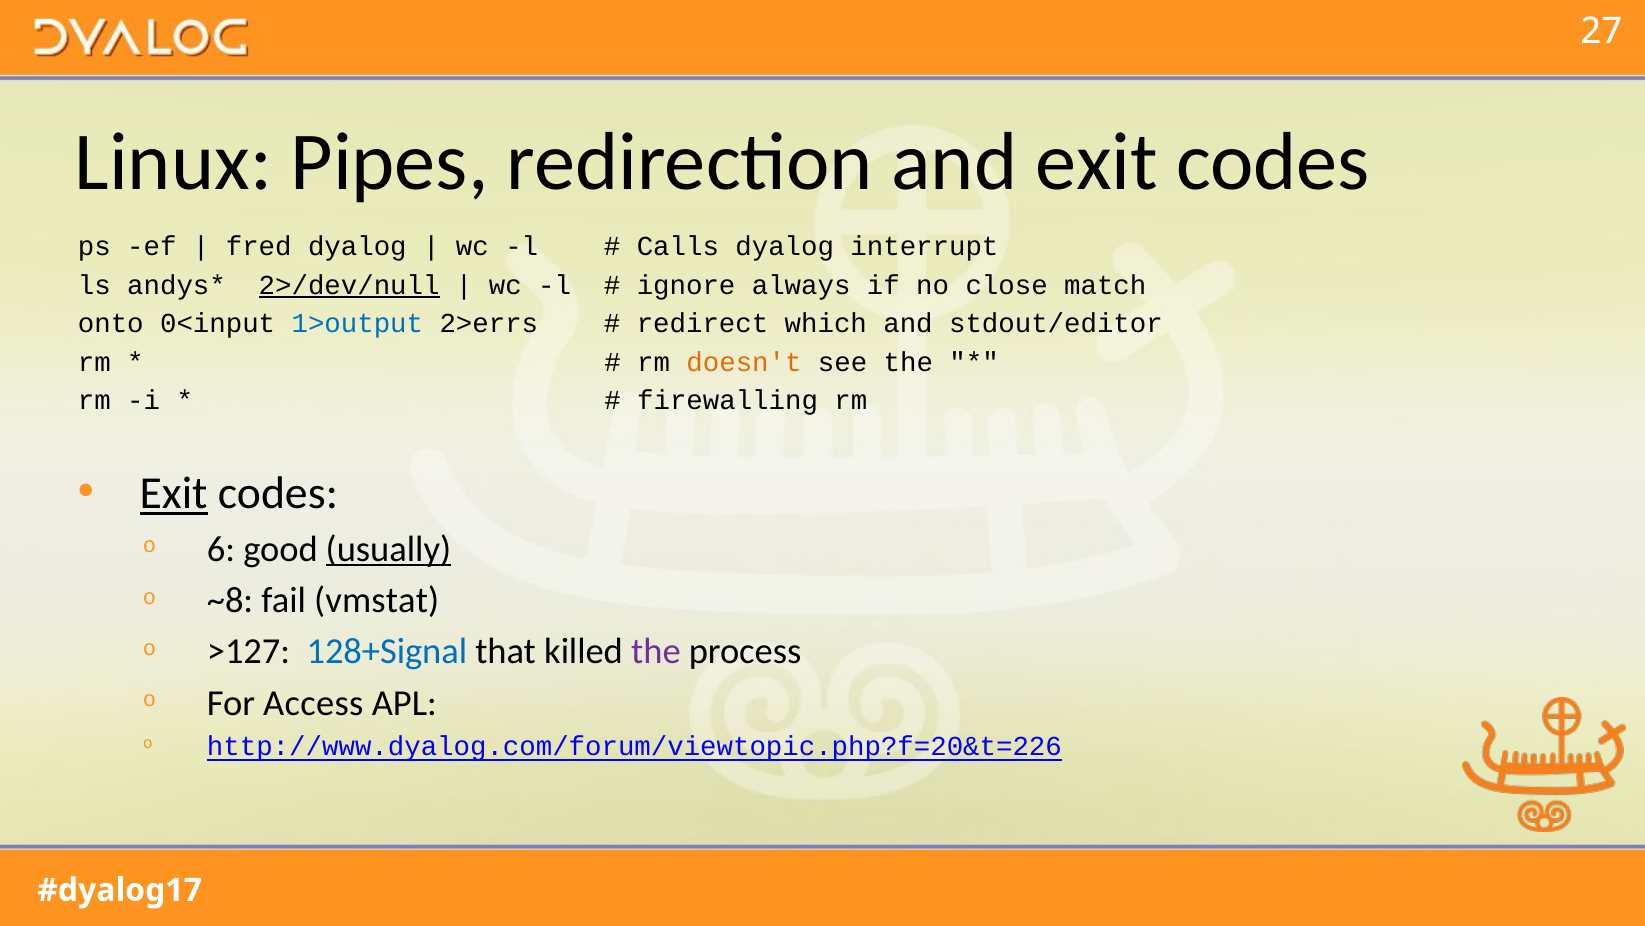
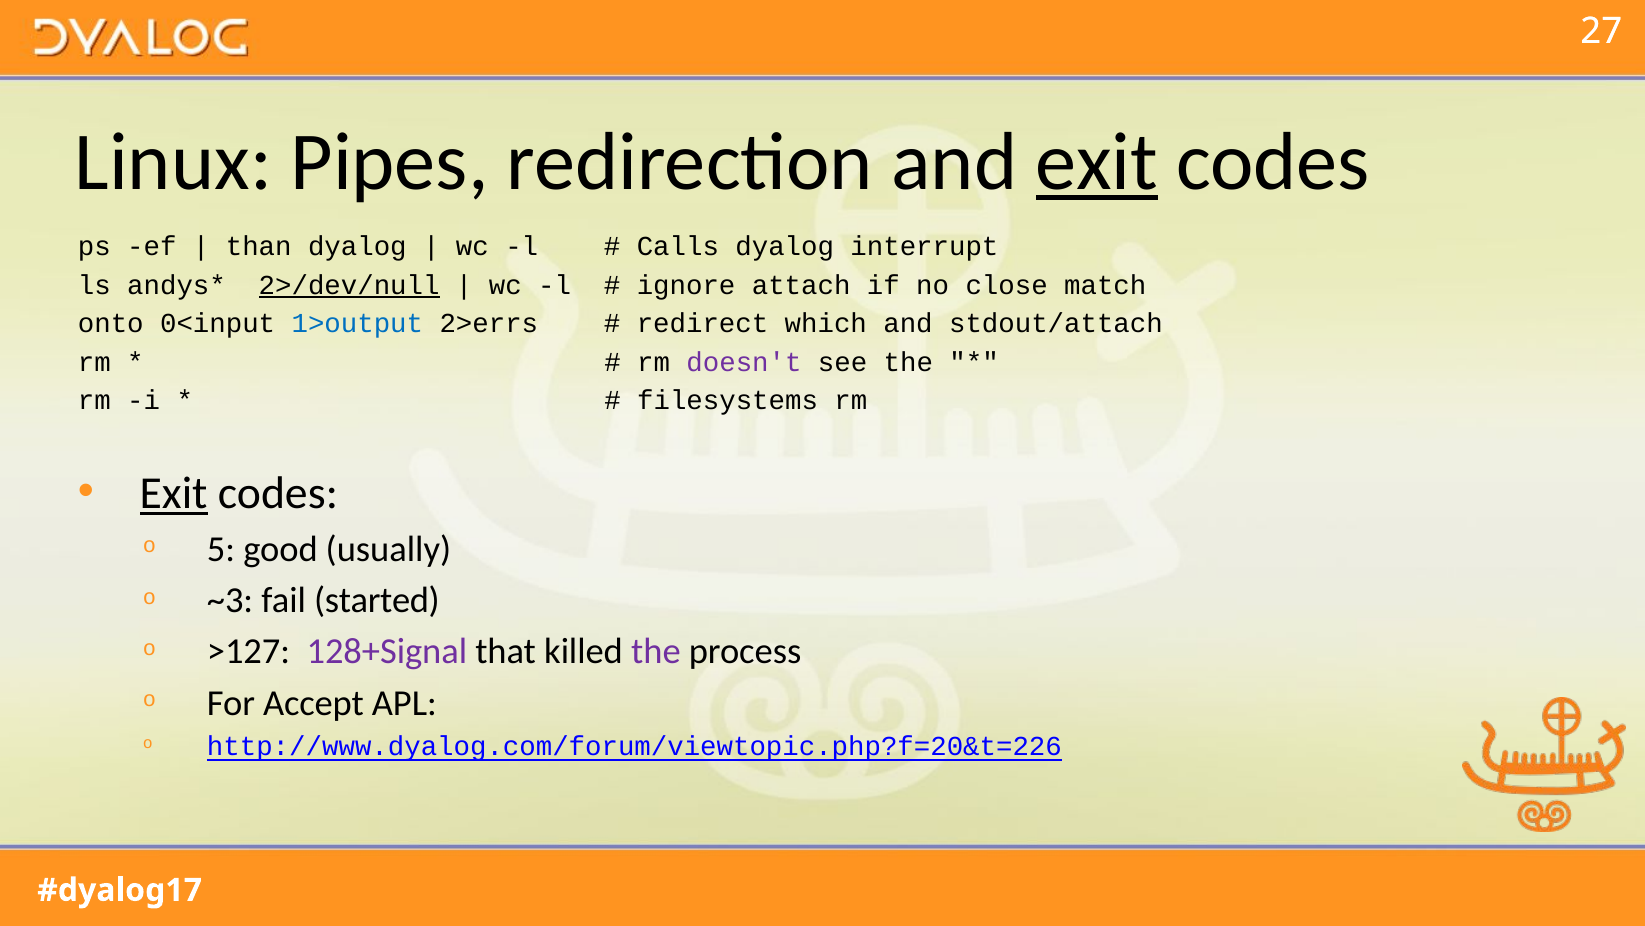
exit at (1097, 162) underline: none -> present
fred: fred -> than
always: always -> attach
stdout/editor: stdout/editor -> stdout/attach
doesn't colour: orange -> purple
firewalling: firewalling -> filesystems
6: 6 -> 5
usually underline: present -> none
~8: ~8 -> ~3
vmstat: vmstat -> started
128+Signal colour: blue -> purple
Access: Access -> Accept
